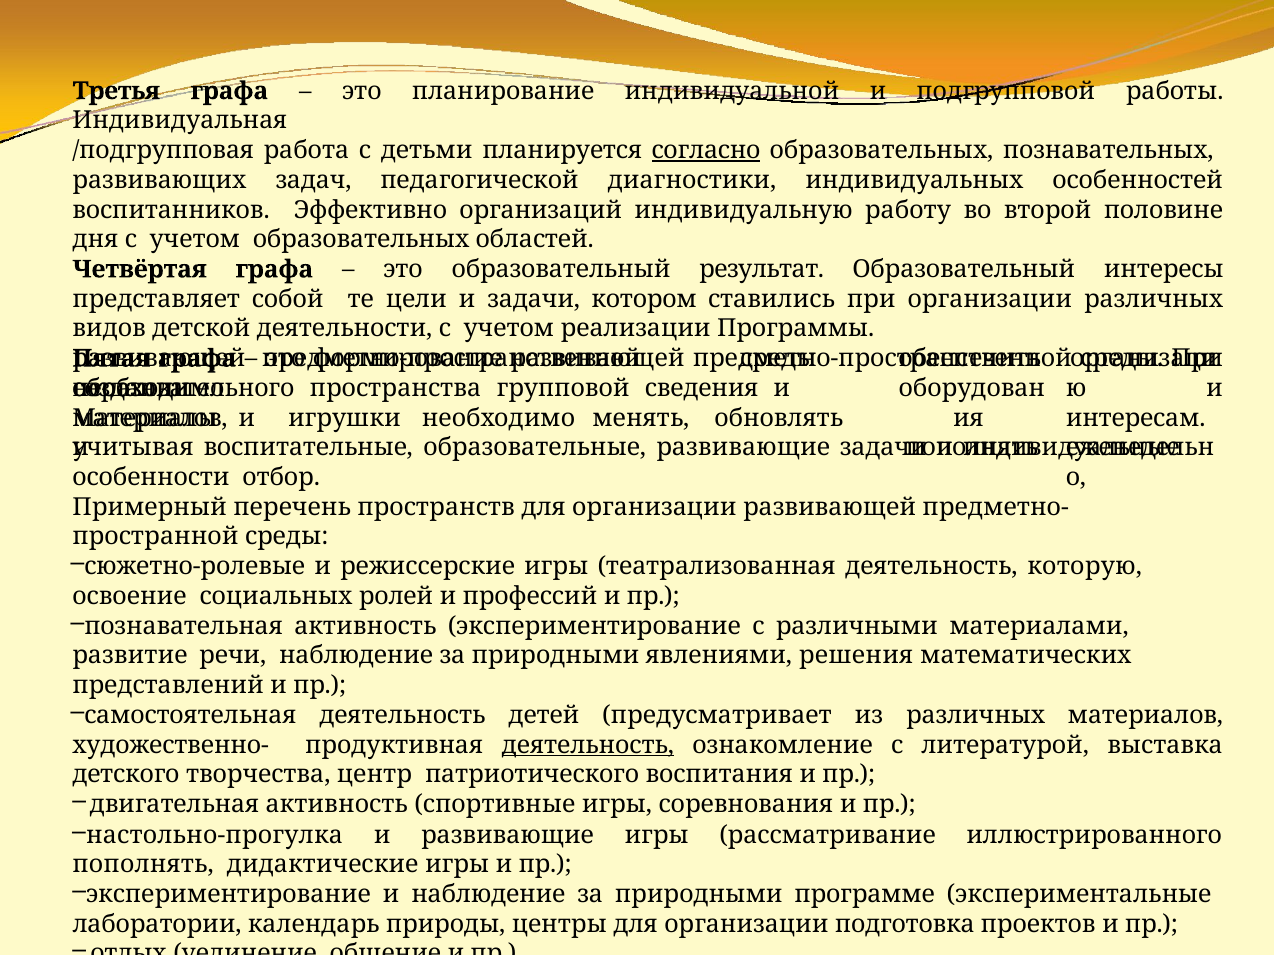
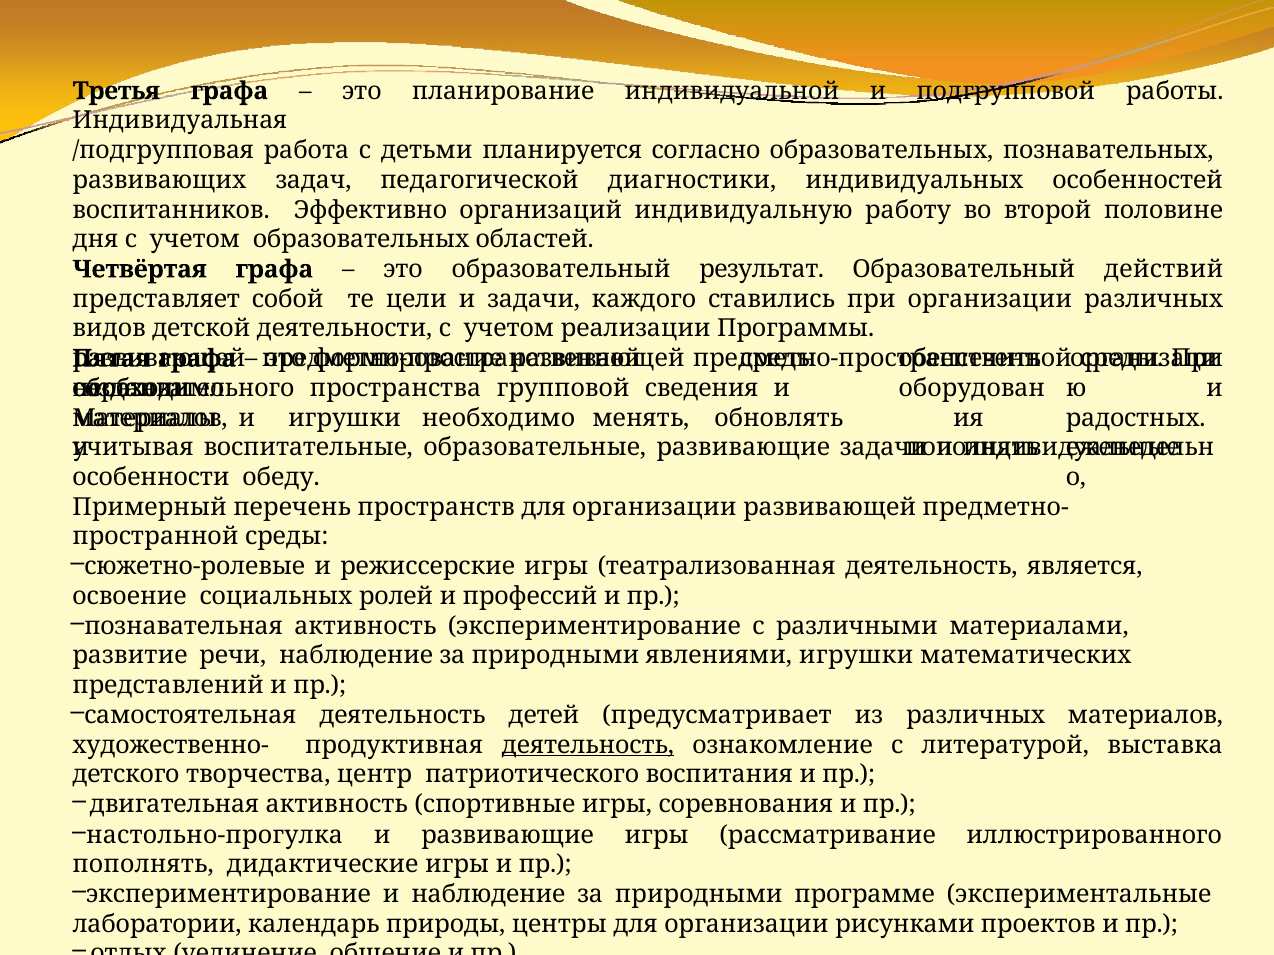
согласно underline: present -> none
интересы: интересы -> действий
котором: котором -> каждого
интересам: интересам -> радостных
отбор: отбор -> обеду
которую: которую -> является
явлениями решения: решения -> игрушки
подготовка: подготовка -> рисунками
